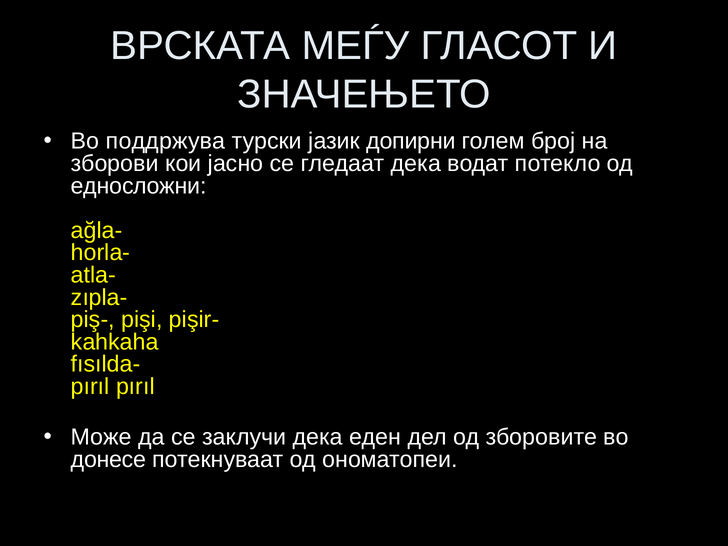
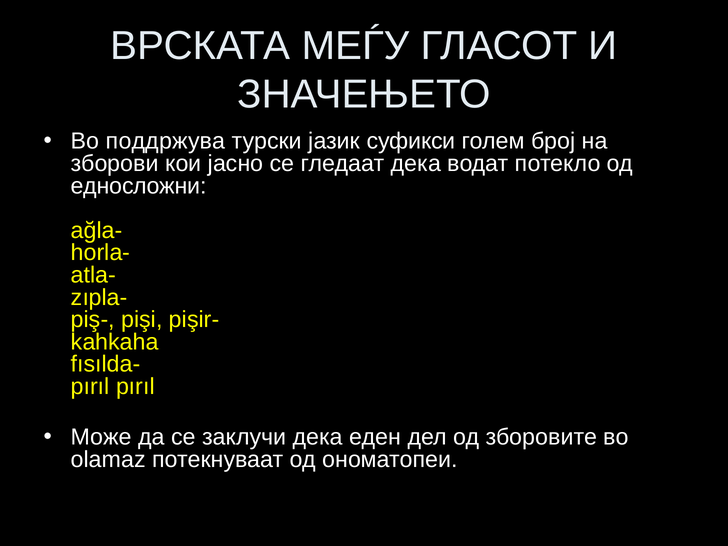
допирни: допирни -> суфикси
донесе: донесе -> olamaz
